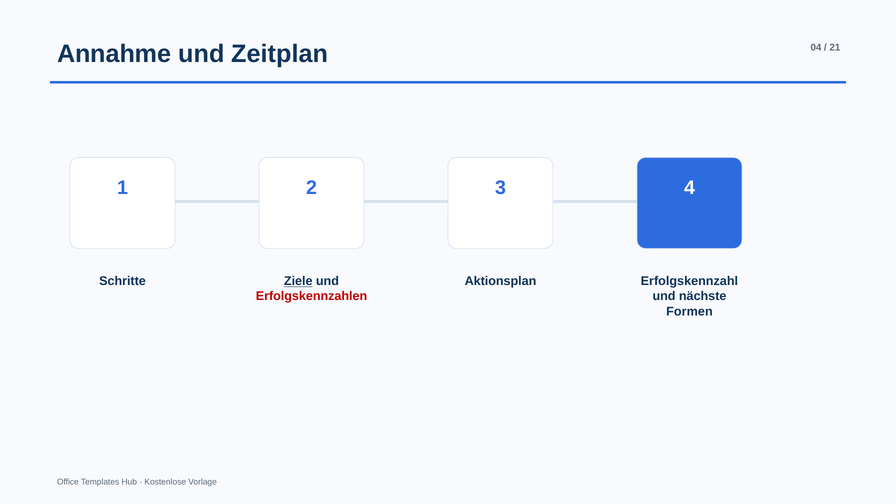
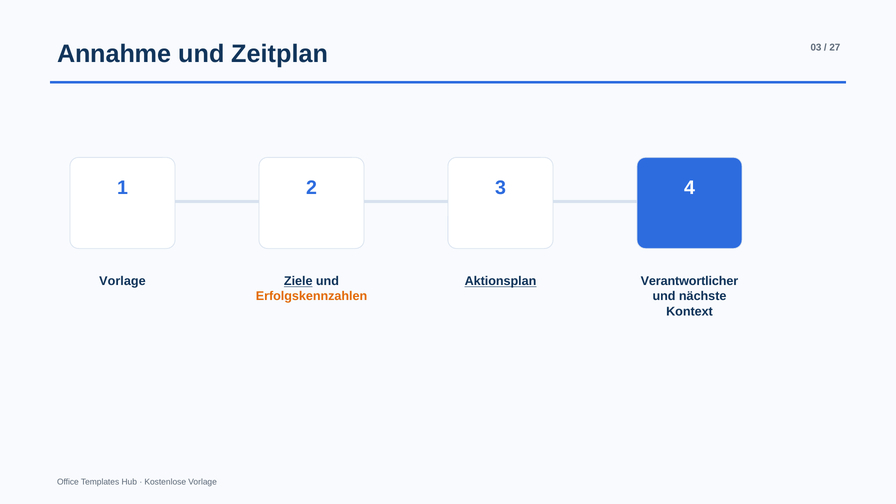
04: 04 -> 03
21: 21 -> 27
Schritte at (122, 281): Schritte -> Vorlage
Aktionsplan underline: none -> present
Erfolgskennzahl: Erfolgskennzahl -> Verantwortlicher
Erfolgskennzahlen colour: red -> orange
Formen: Formen -> Kontext
